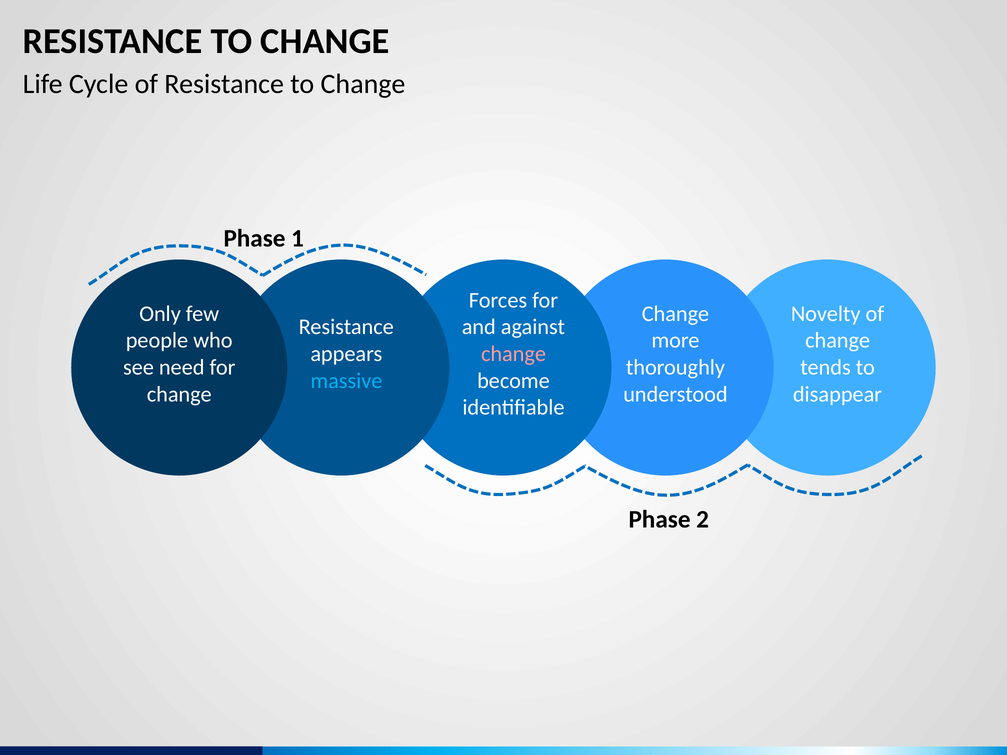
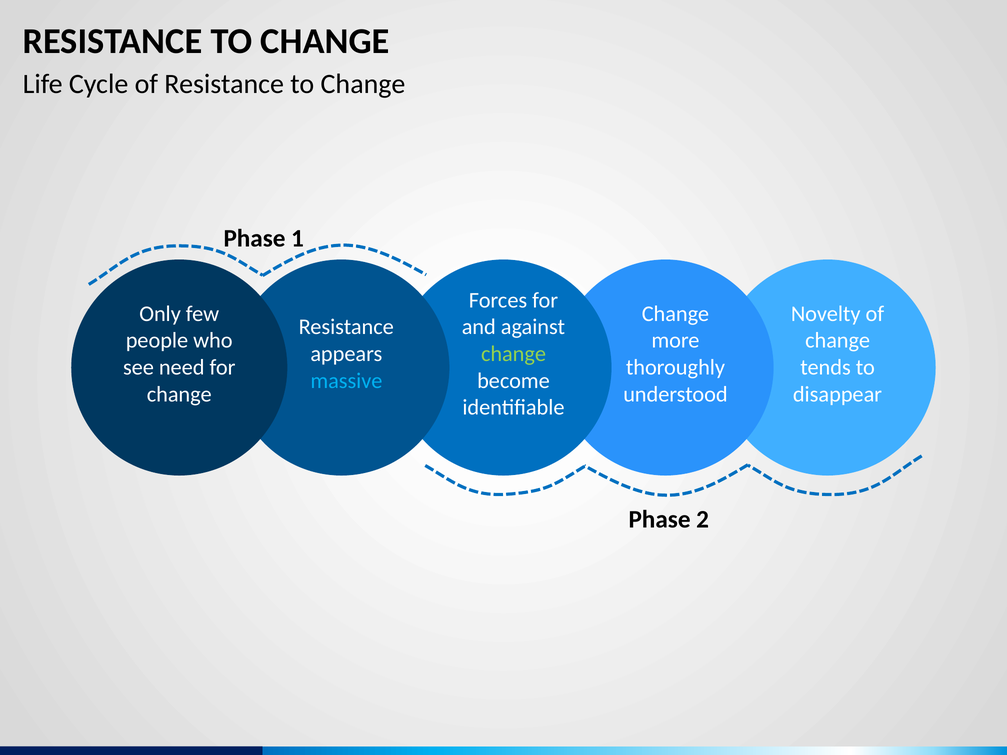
change at (514, 354) colour: pink -> light green
